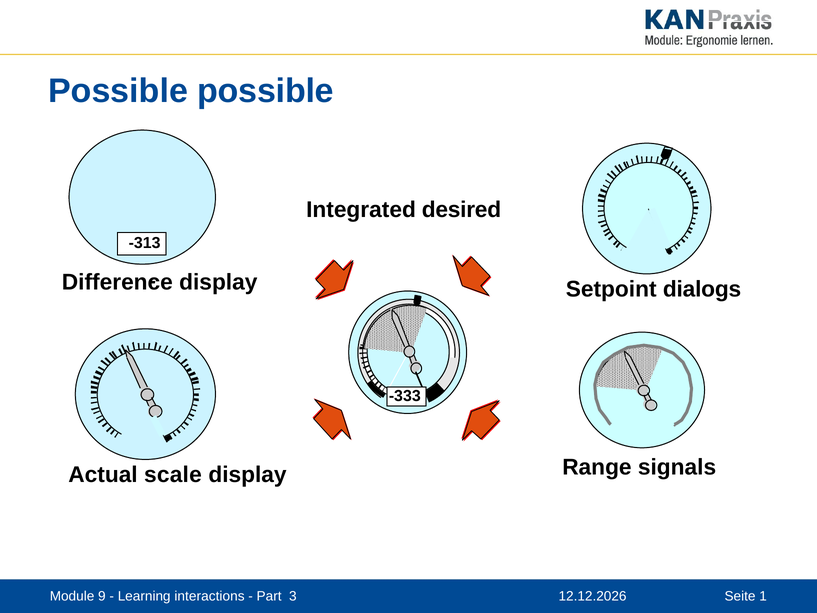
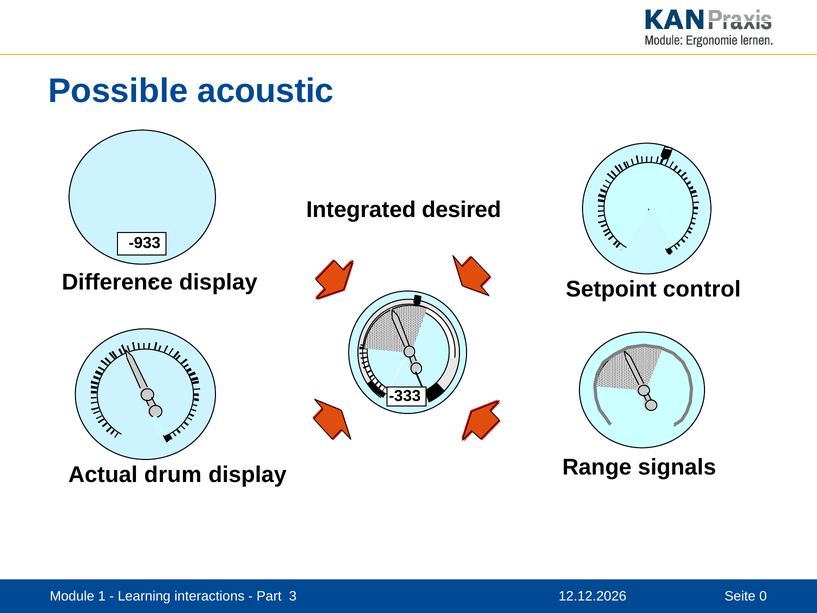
Possible possible: possible -> acoustic
-313: -313 -> -933
dialogs: dialogs -> control
scale: scale -> drum
9: 9 -> 1
1: 1 -> 0
